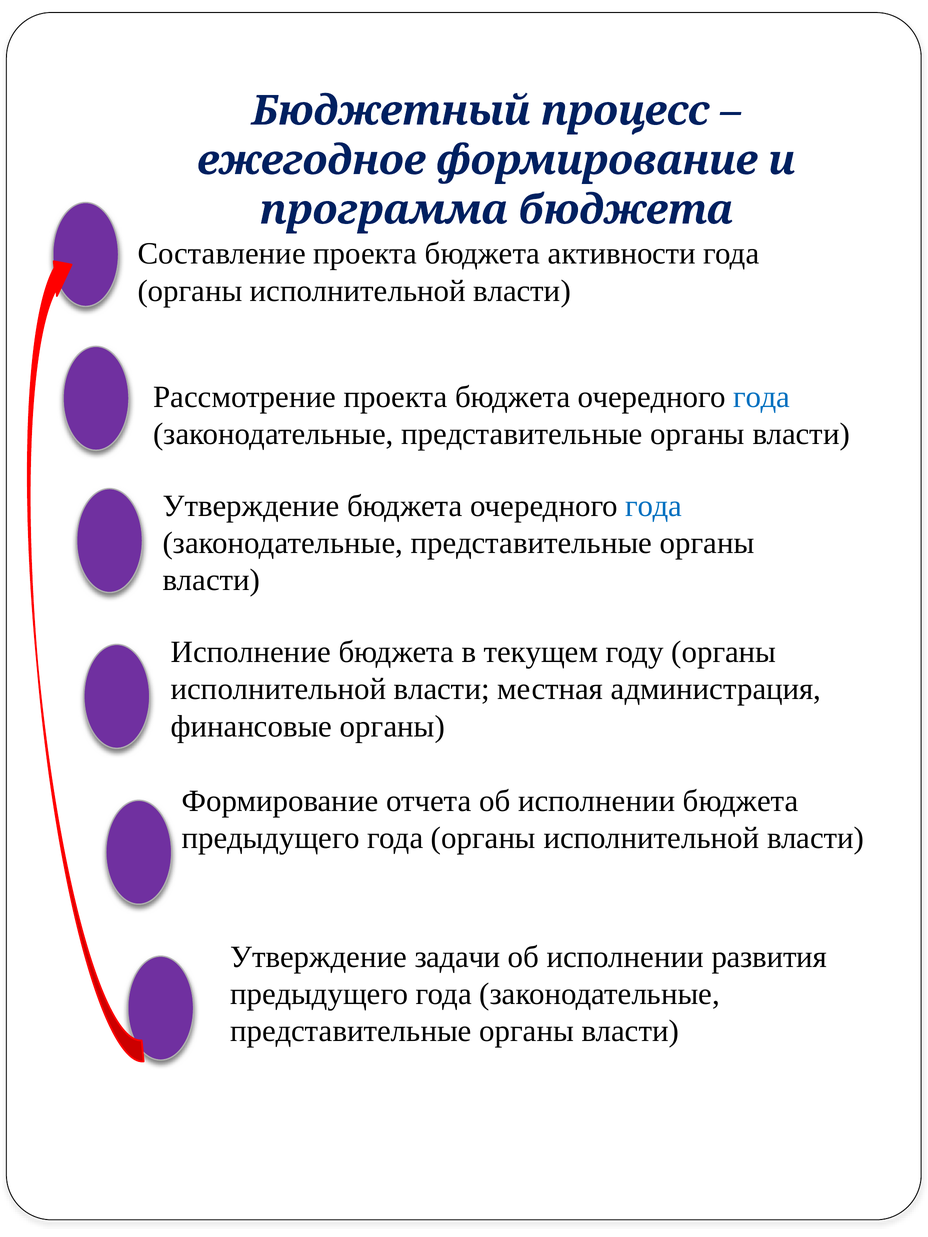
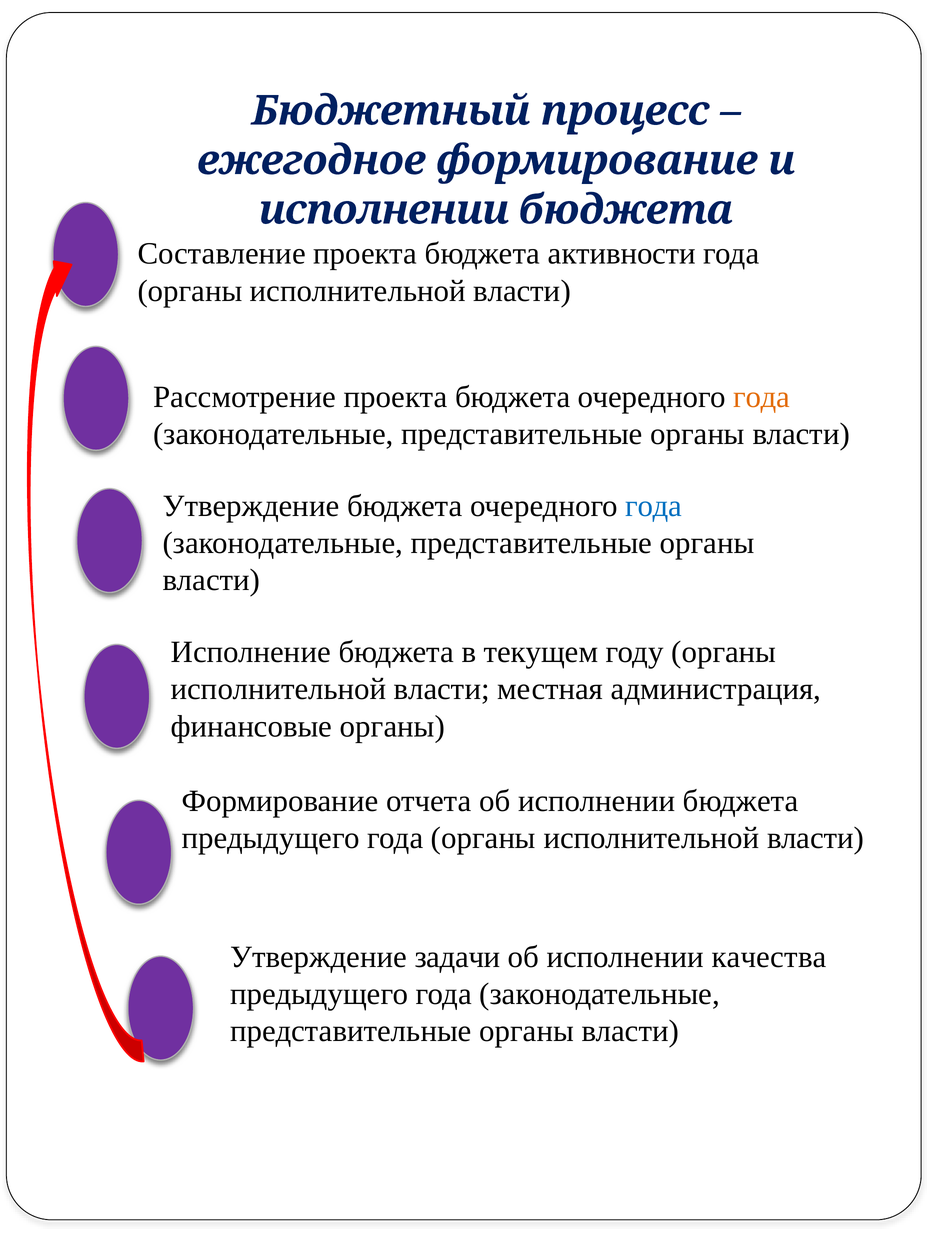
программа at (384, 210): программа -> исполнении
года at (762, 397) colour: blue -> orange
развития: развития -> качества
